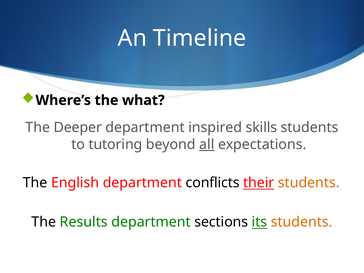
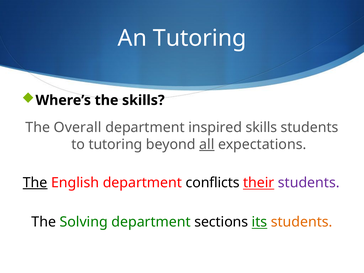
An Timeline: Timeline -> Tutoring
the what: what -> skills
Deeper: Deeper -> Overall
The at (35, 183) underline: none -> present
students at (309, 183) colour: orange -> purple
Results: Results -> Solving
